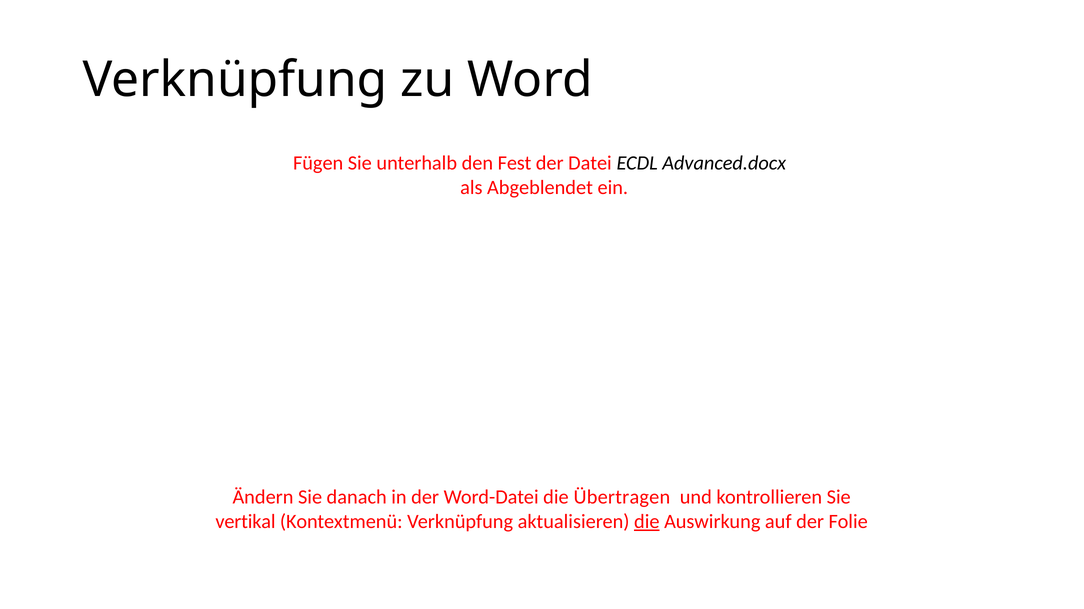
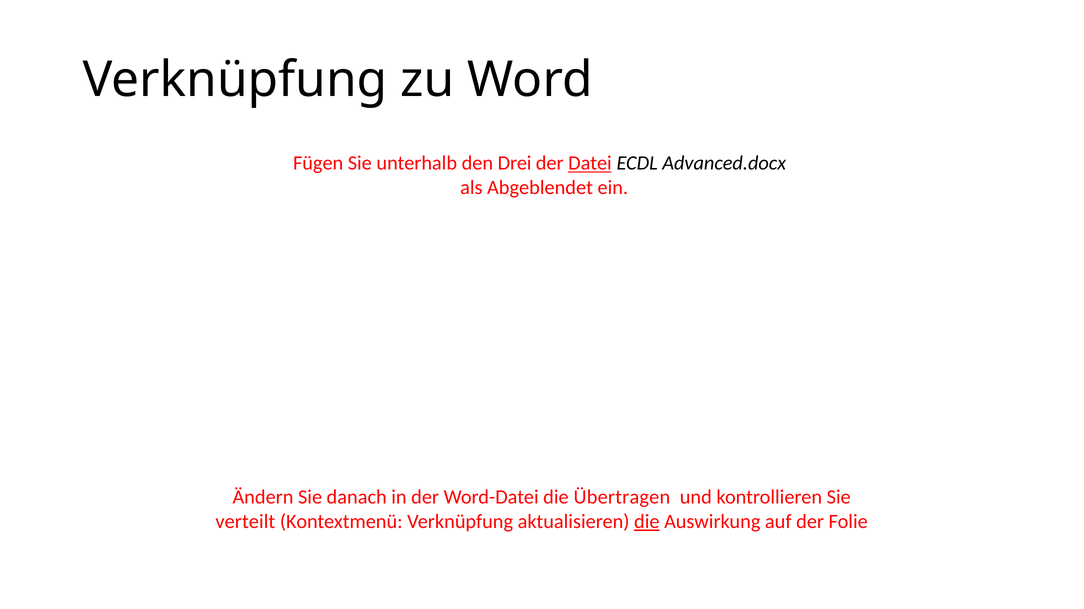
Fest: Fest -> Drei
Datei underline: none -> present
vertikal: vertikal -> verteilt
